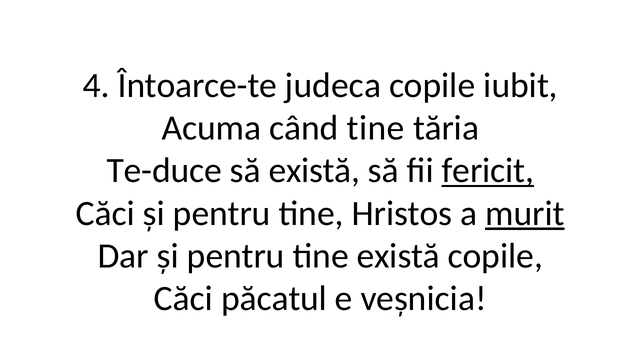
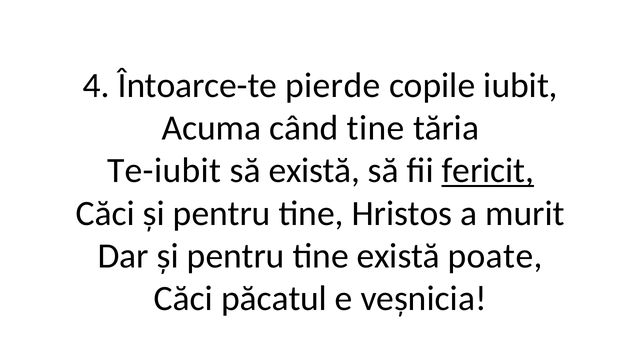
judeca: judeca -> pierde
Te-duce: Te-duce -> Te-iubit
murit underline: present -> none
există copile: copile -> poate
